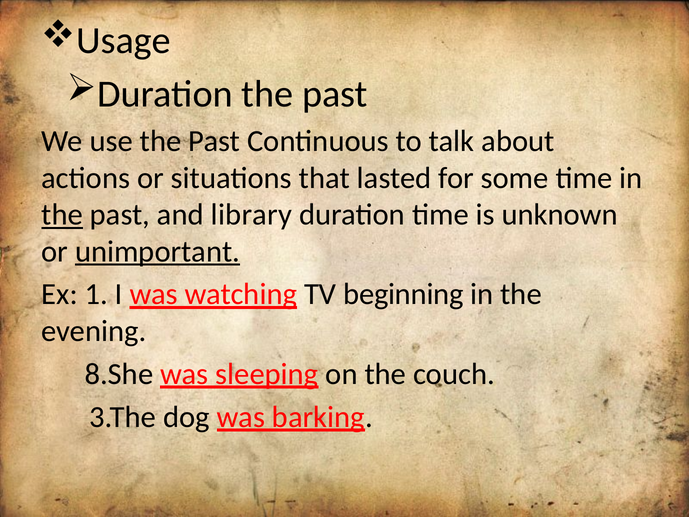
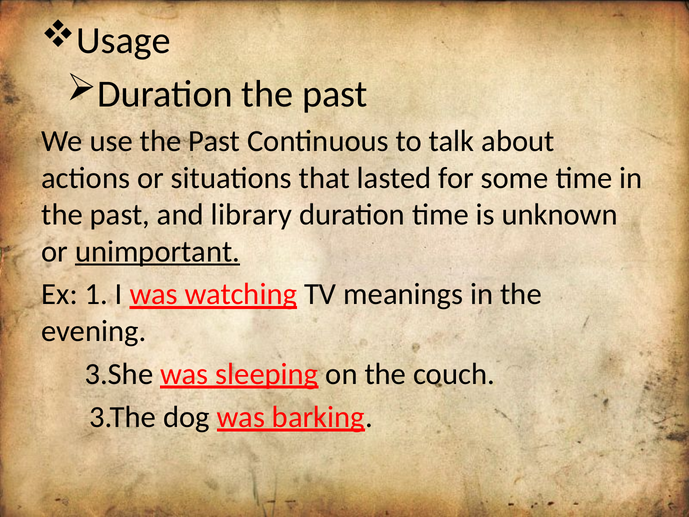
the at (62, 215) underline: present -> none
beginning: beginning -> meanings
8.She: 8.She -> 3.She
